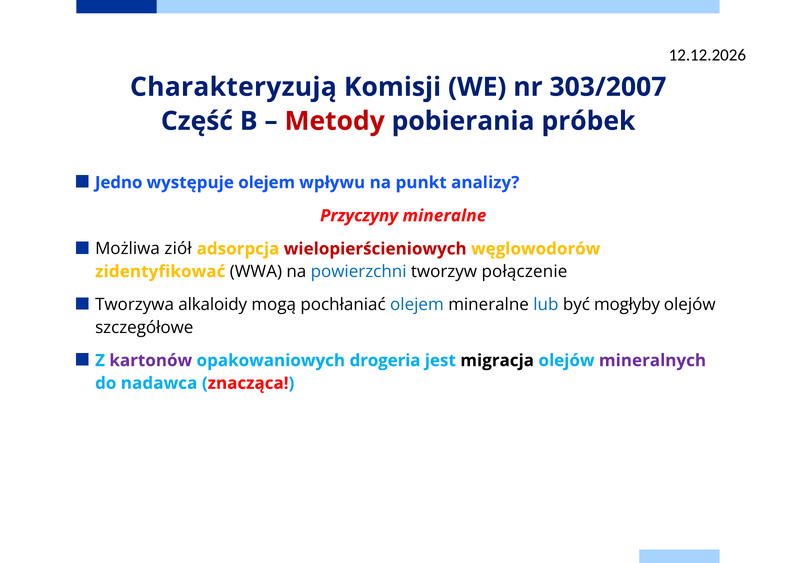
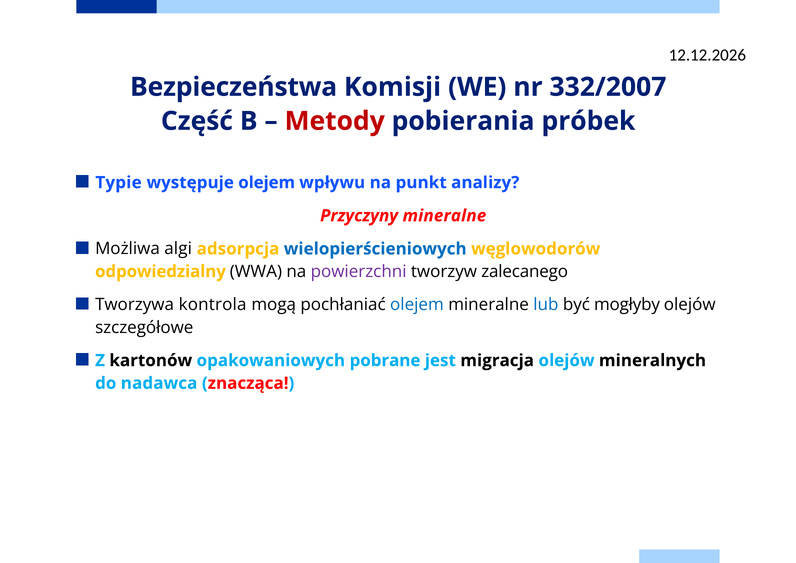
Charakteryzują: Charakteryzują -> Bezpieczeństwa
303/2007: 303/2007 -> 332/2007
Jedno: Jedno -> Typie
ziół: ziół -> algi
wielopierścieniowych colour: red -> blue
zidentyfikować: zidentyfikować -> odpowiedzialny
powierzchni colour: blue -> purple
połączenie: połączenie -> zalecanego
alkaloidy: alkaloidy -> kontrola
kartonów colour: purple -> black
drogeria: drogeria -> pobrane
mineralnych colour: purple -> black
